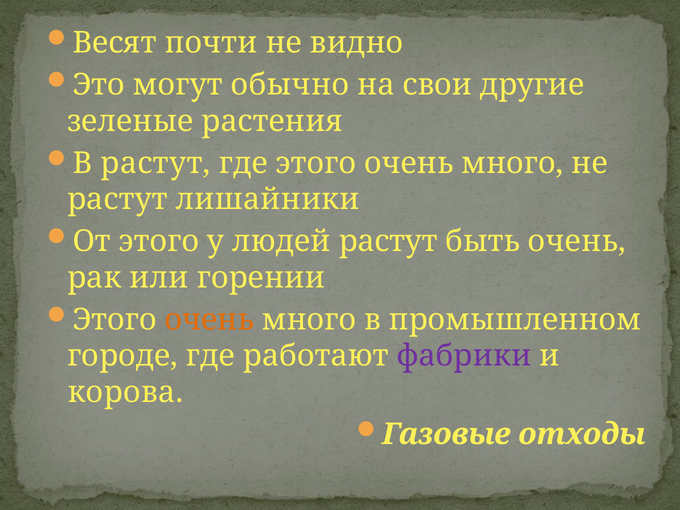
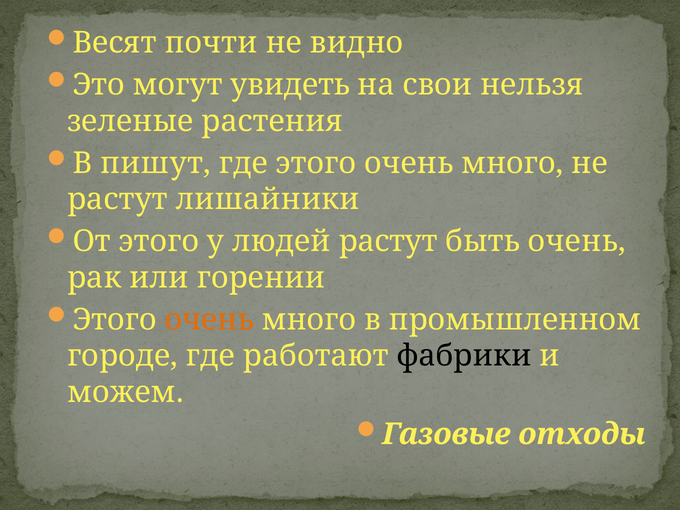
обычно: обычно -> увидеть
другие: другие -> нельзя
В растут: растут -> пишут
фабрики colour: purple -> black
корова: корова -> можем
